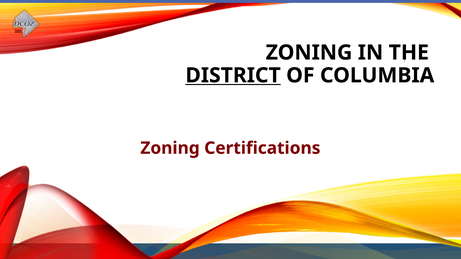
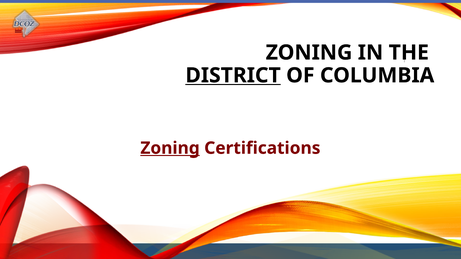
Zoning at (170, 148) underline: none -> present
